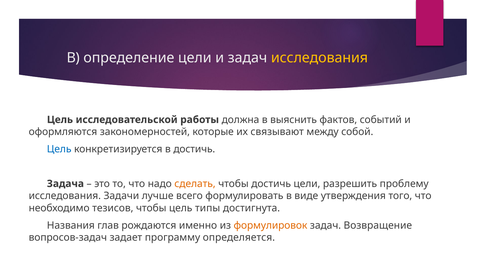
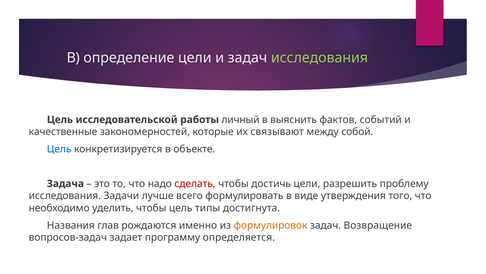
исследования at (319, 58) colour: yellow -> light green
должна: должна -> личный
оформляются: оформляются -> качественные
в достичь: достичь -> объекте
сделать colour: orange -> red
тезисов: тезисов -> уделить
